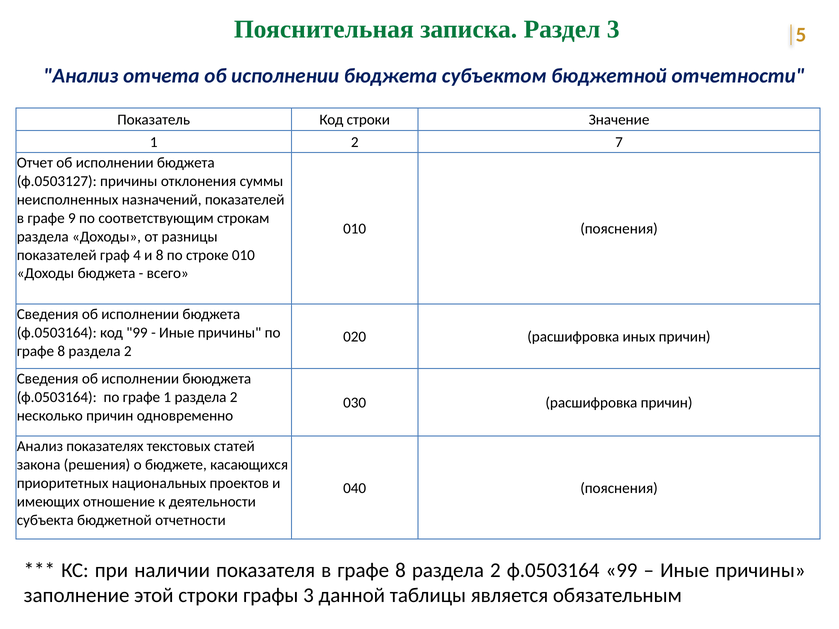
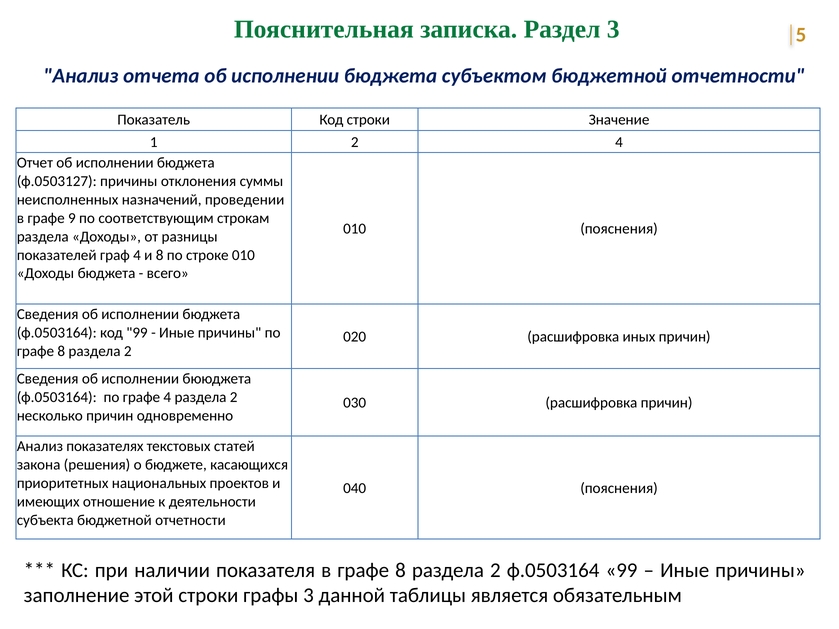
2 7: 7 -> 4
назначений показателей: показателей -> проведении
графе 1: 1 -> 4
